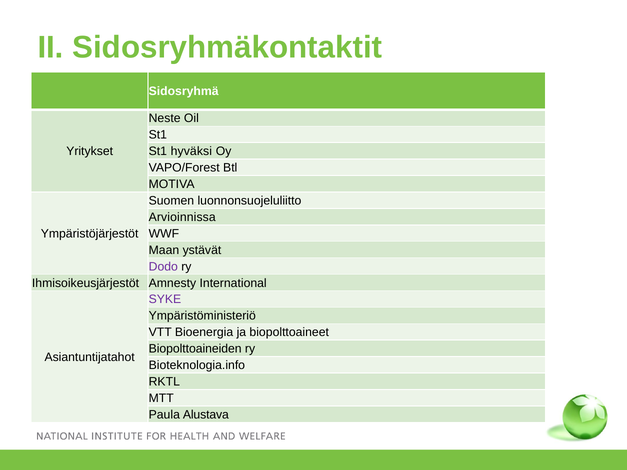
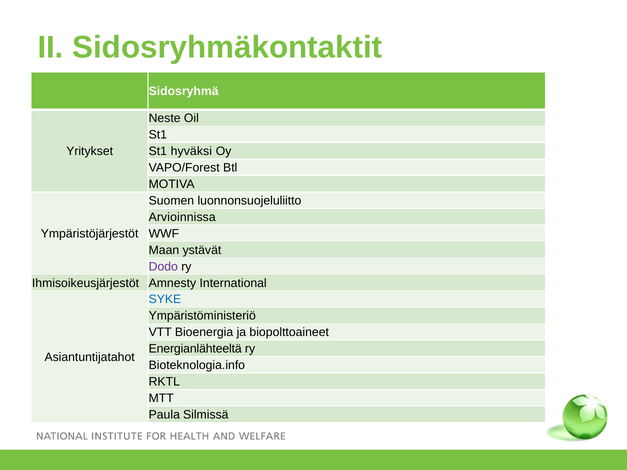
SYKE colour: purple -> blue
Biopolttoaineiden: Biopolttoaineiden -> Energianlähteeltä
Alustava: Alustava -> Silmissä
